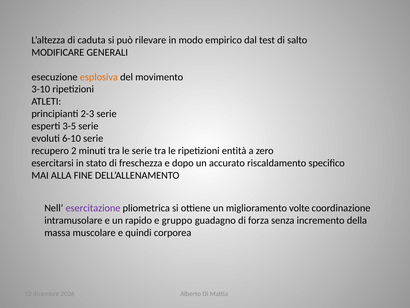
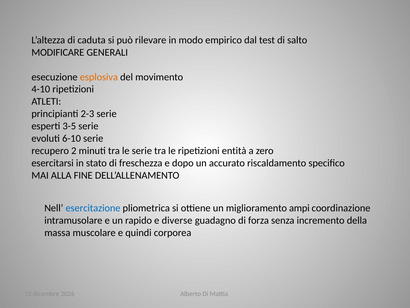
3-10: 3-10 -> 4-10
esercitazione colour: purple -> blue
volte: volte -> ampi
gruppo: gruppo -> diverse
